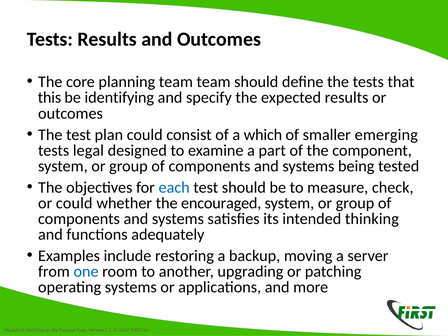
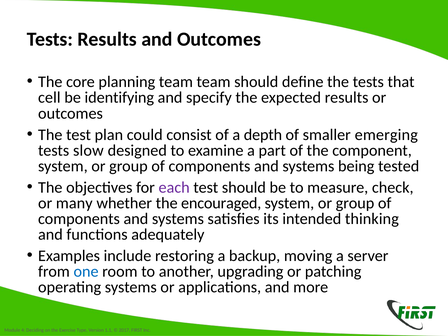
this: this -> cell
which: which -> depth
legal: legal -> slow
each colour: blue -> purple
or could: could -> many
